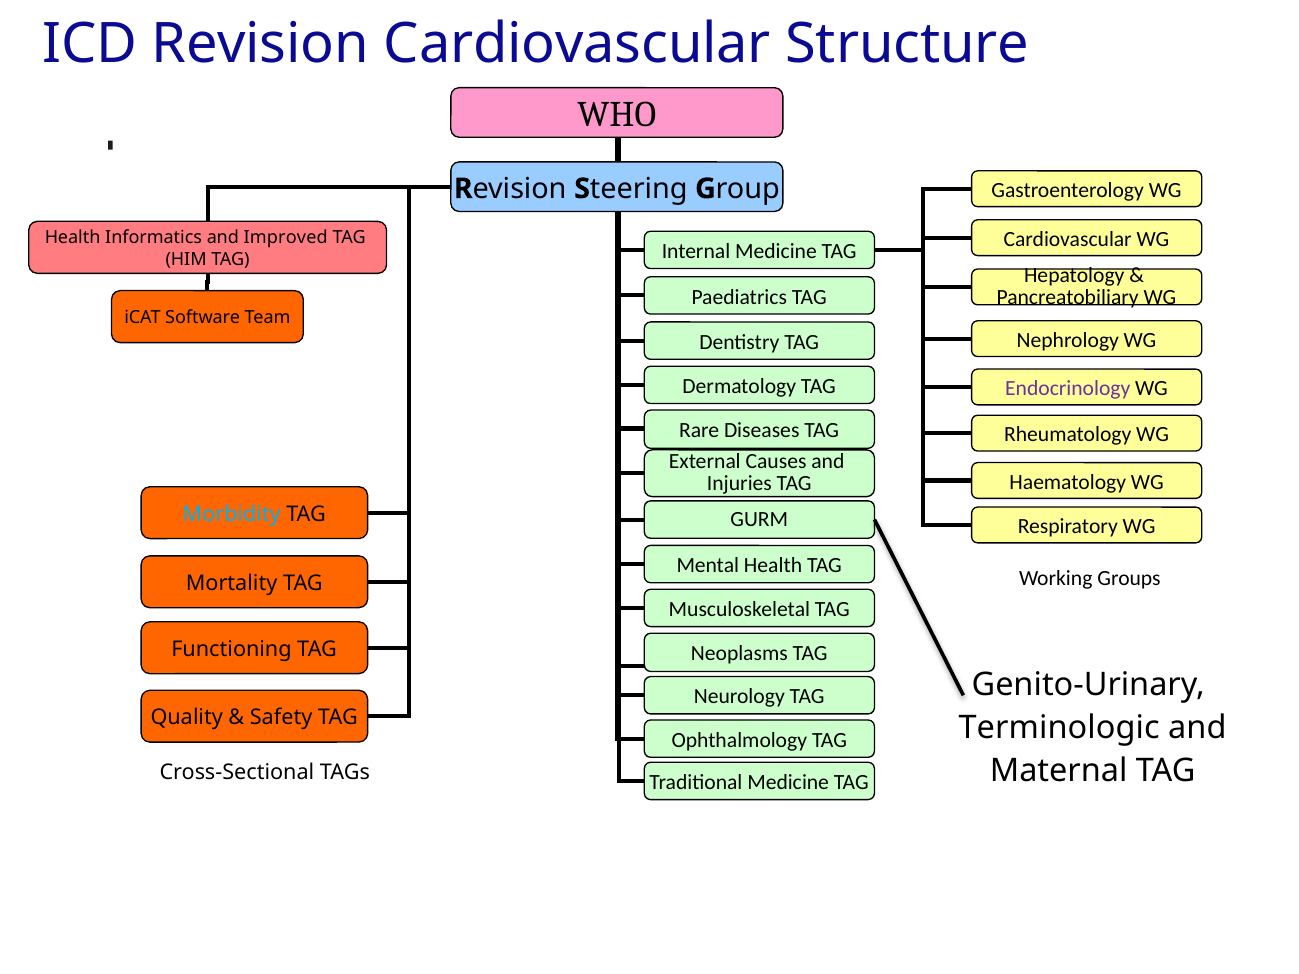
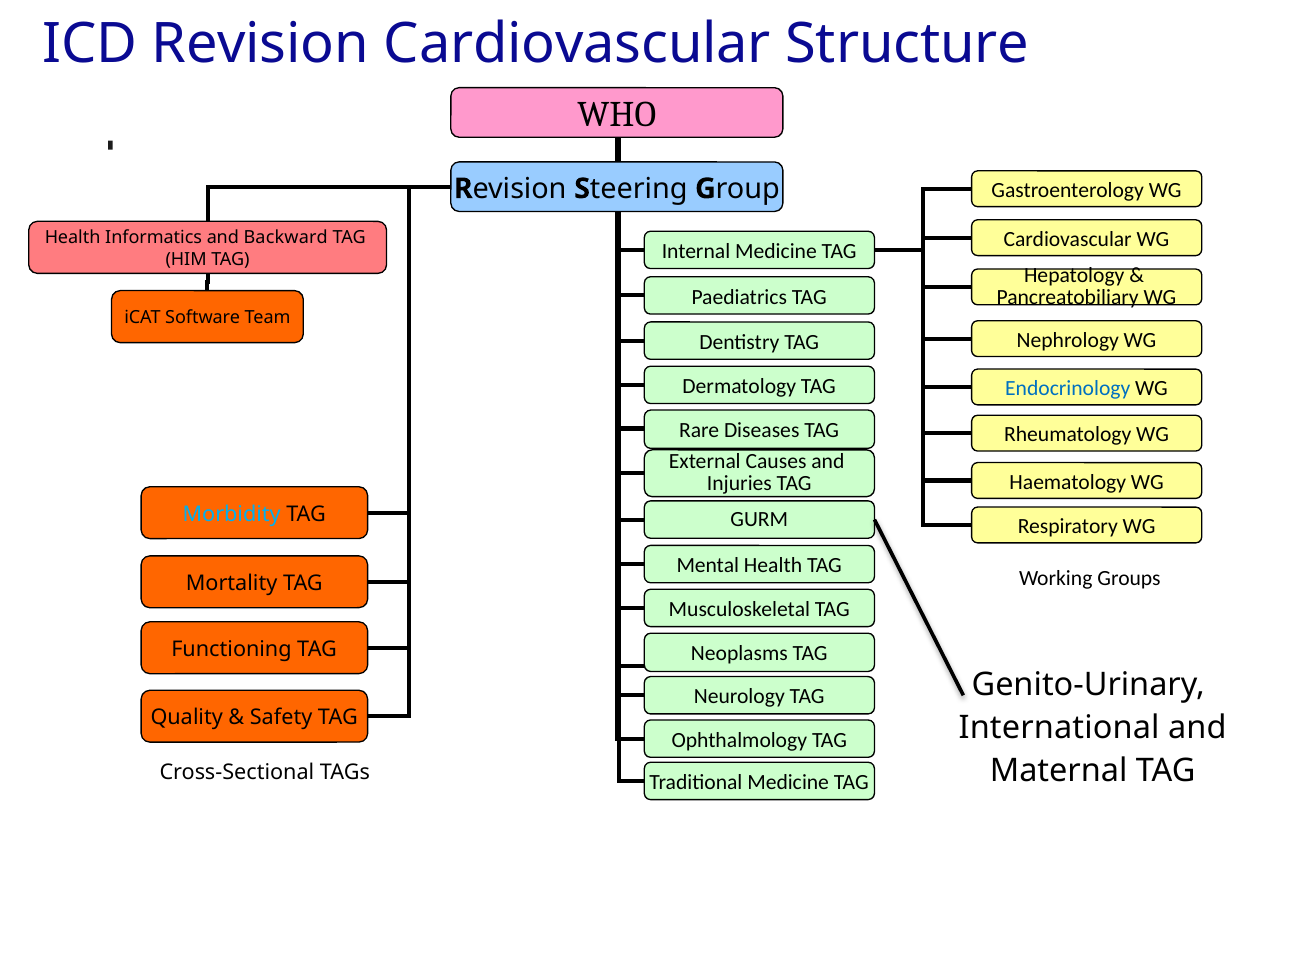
Improved: Improved -> Backward
Endocrinology colour: purple -> blue
Terminologic: Terminologic -> International
